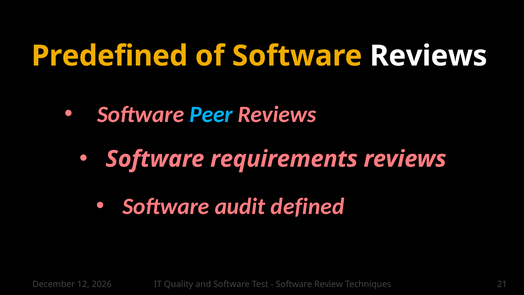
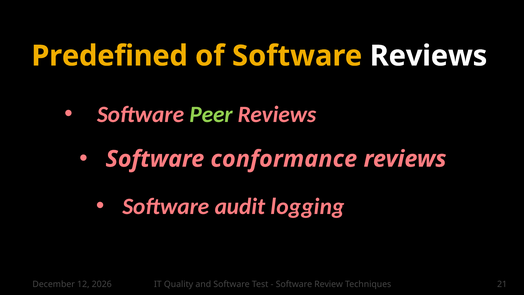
Peer colour: light blue -> light green
requirements: requirements -> conformance
defined: defined -> logging
